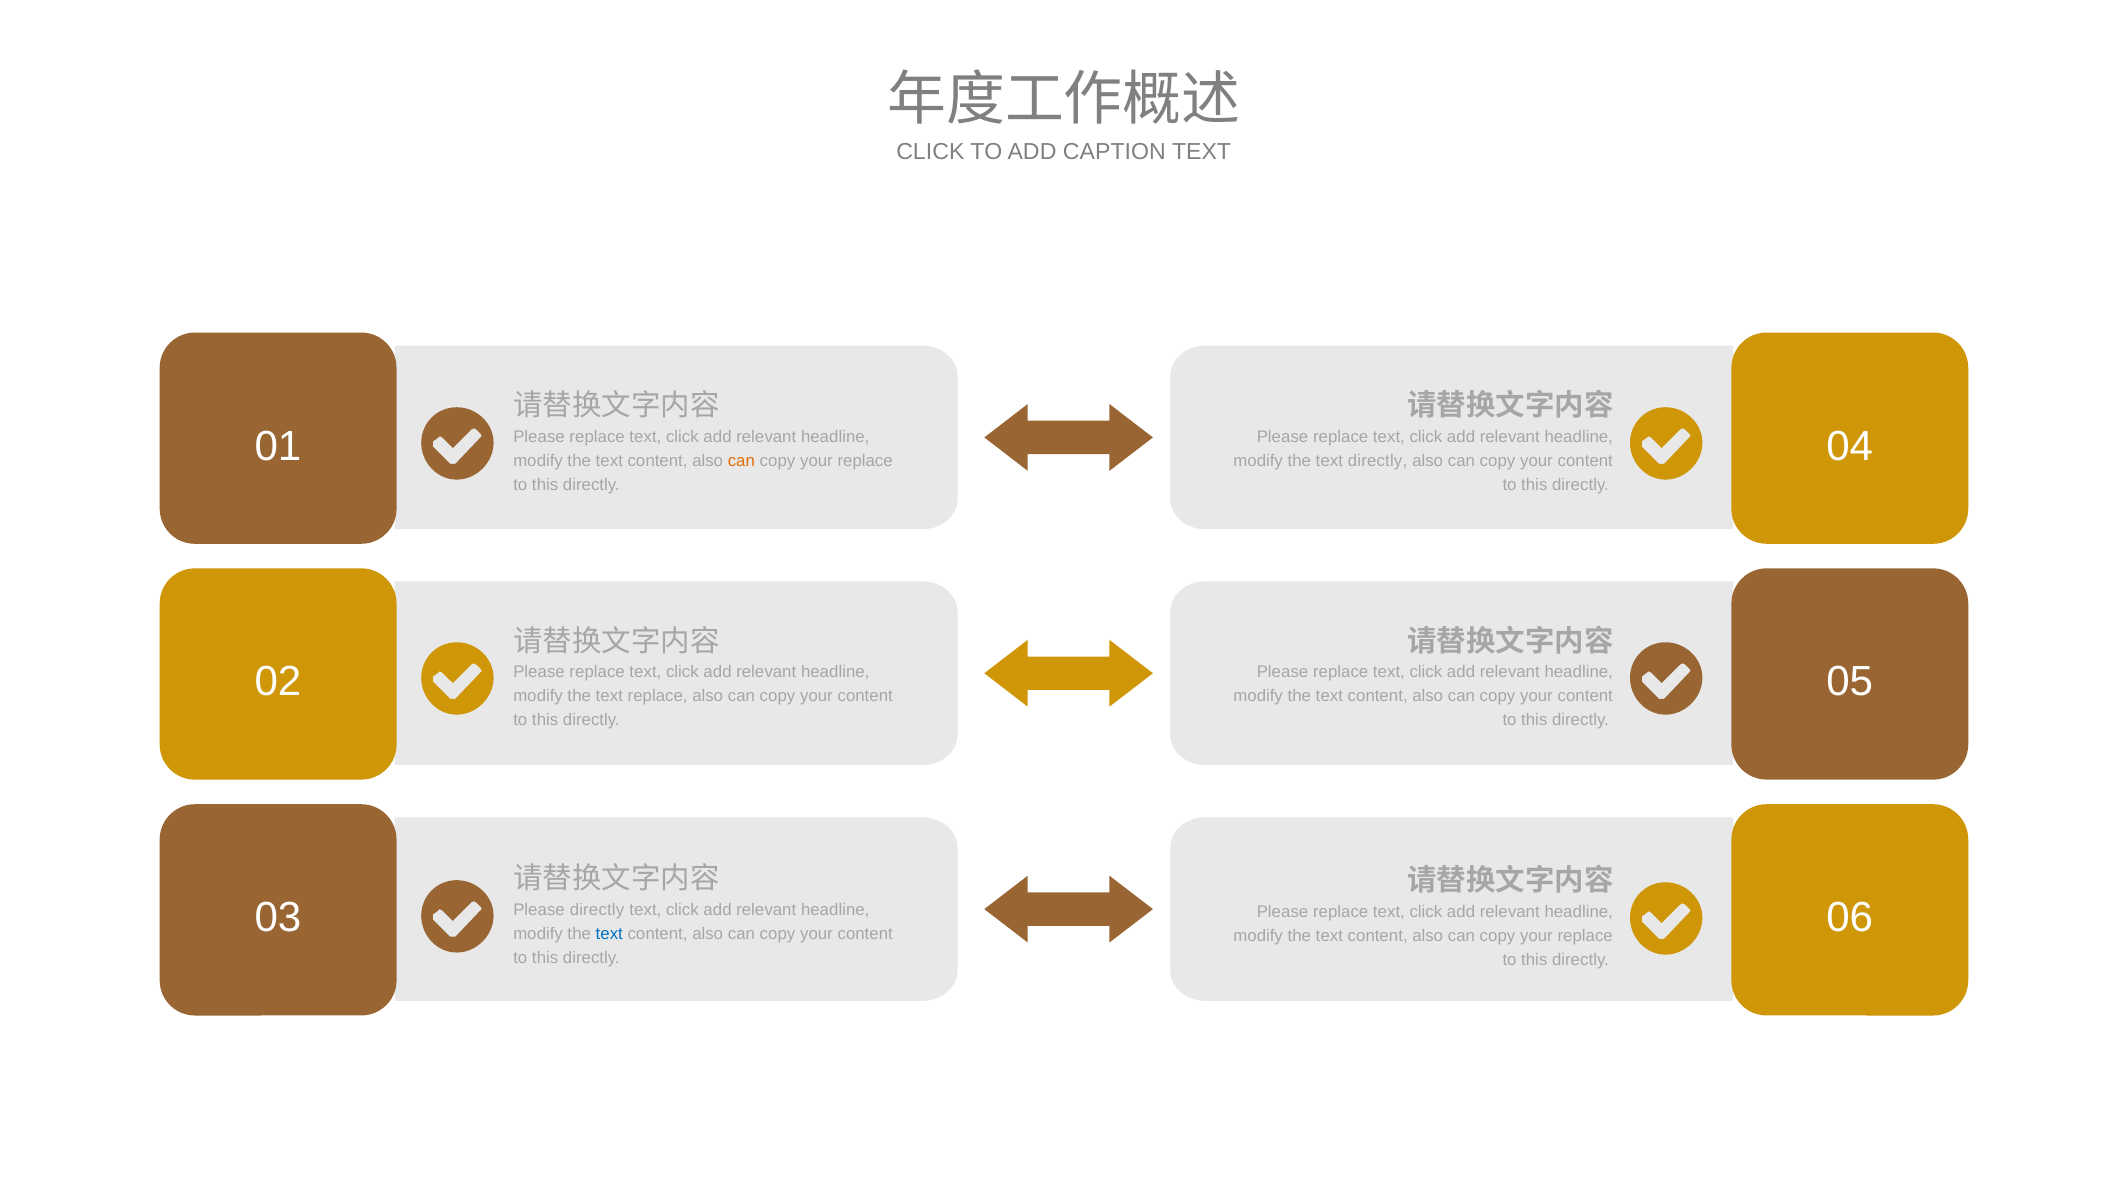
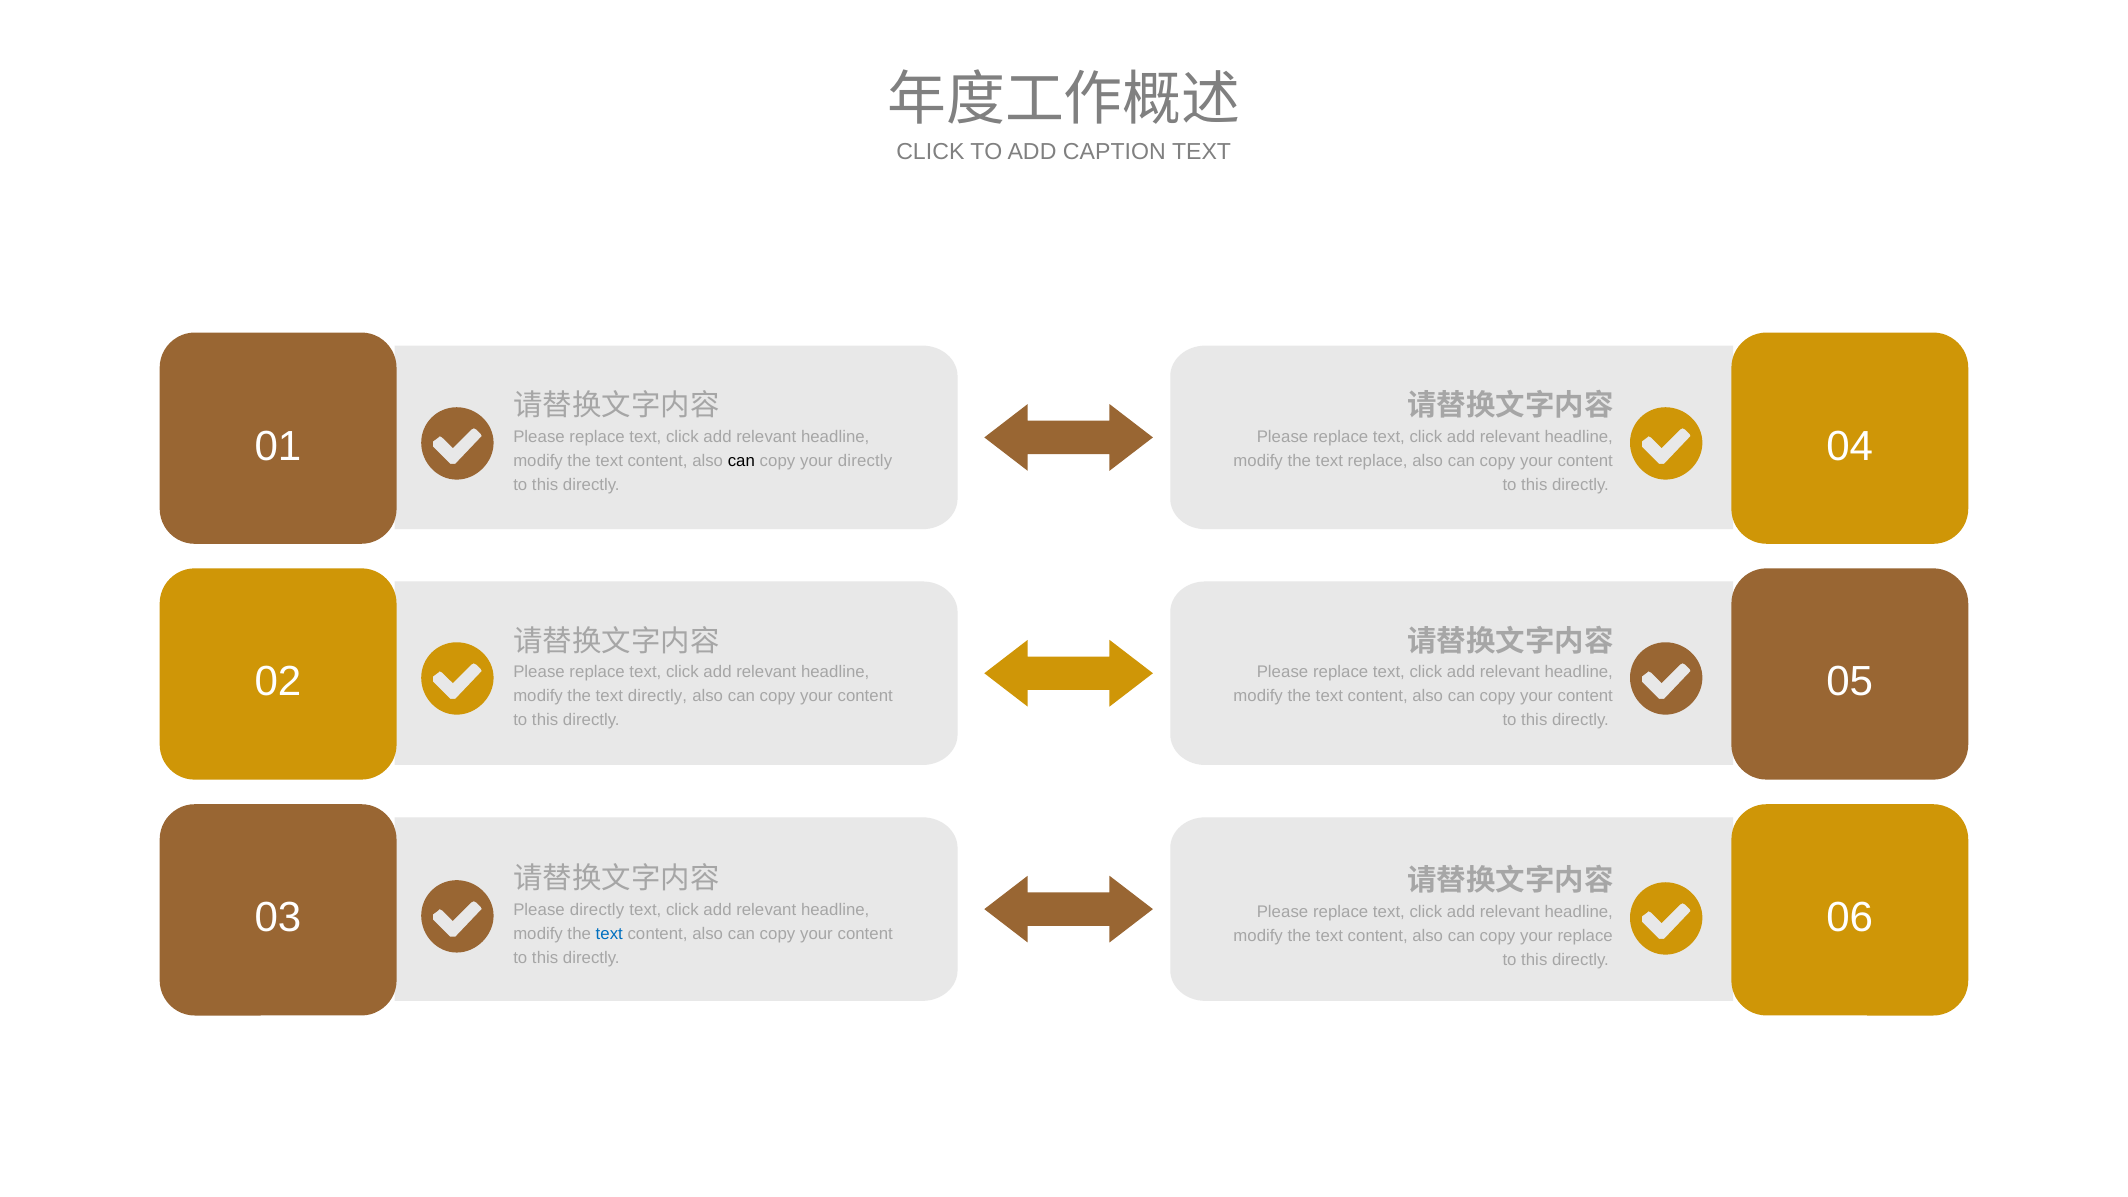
can at (741, 461) colour: orange -> black
replace at (865, 461): replace -> directly
text directly: directly -> replace
text replace: replace -> directly
